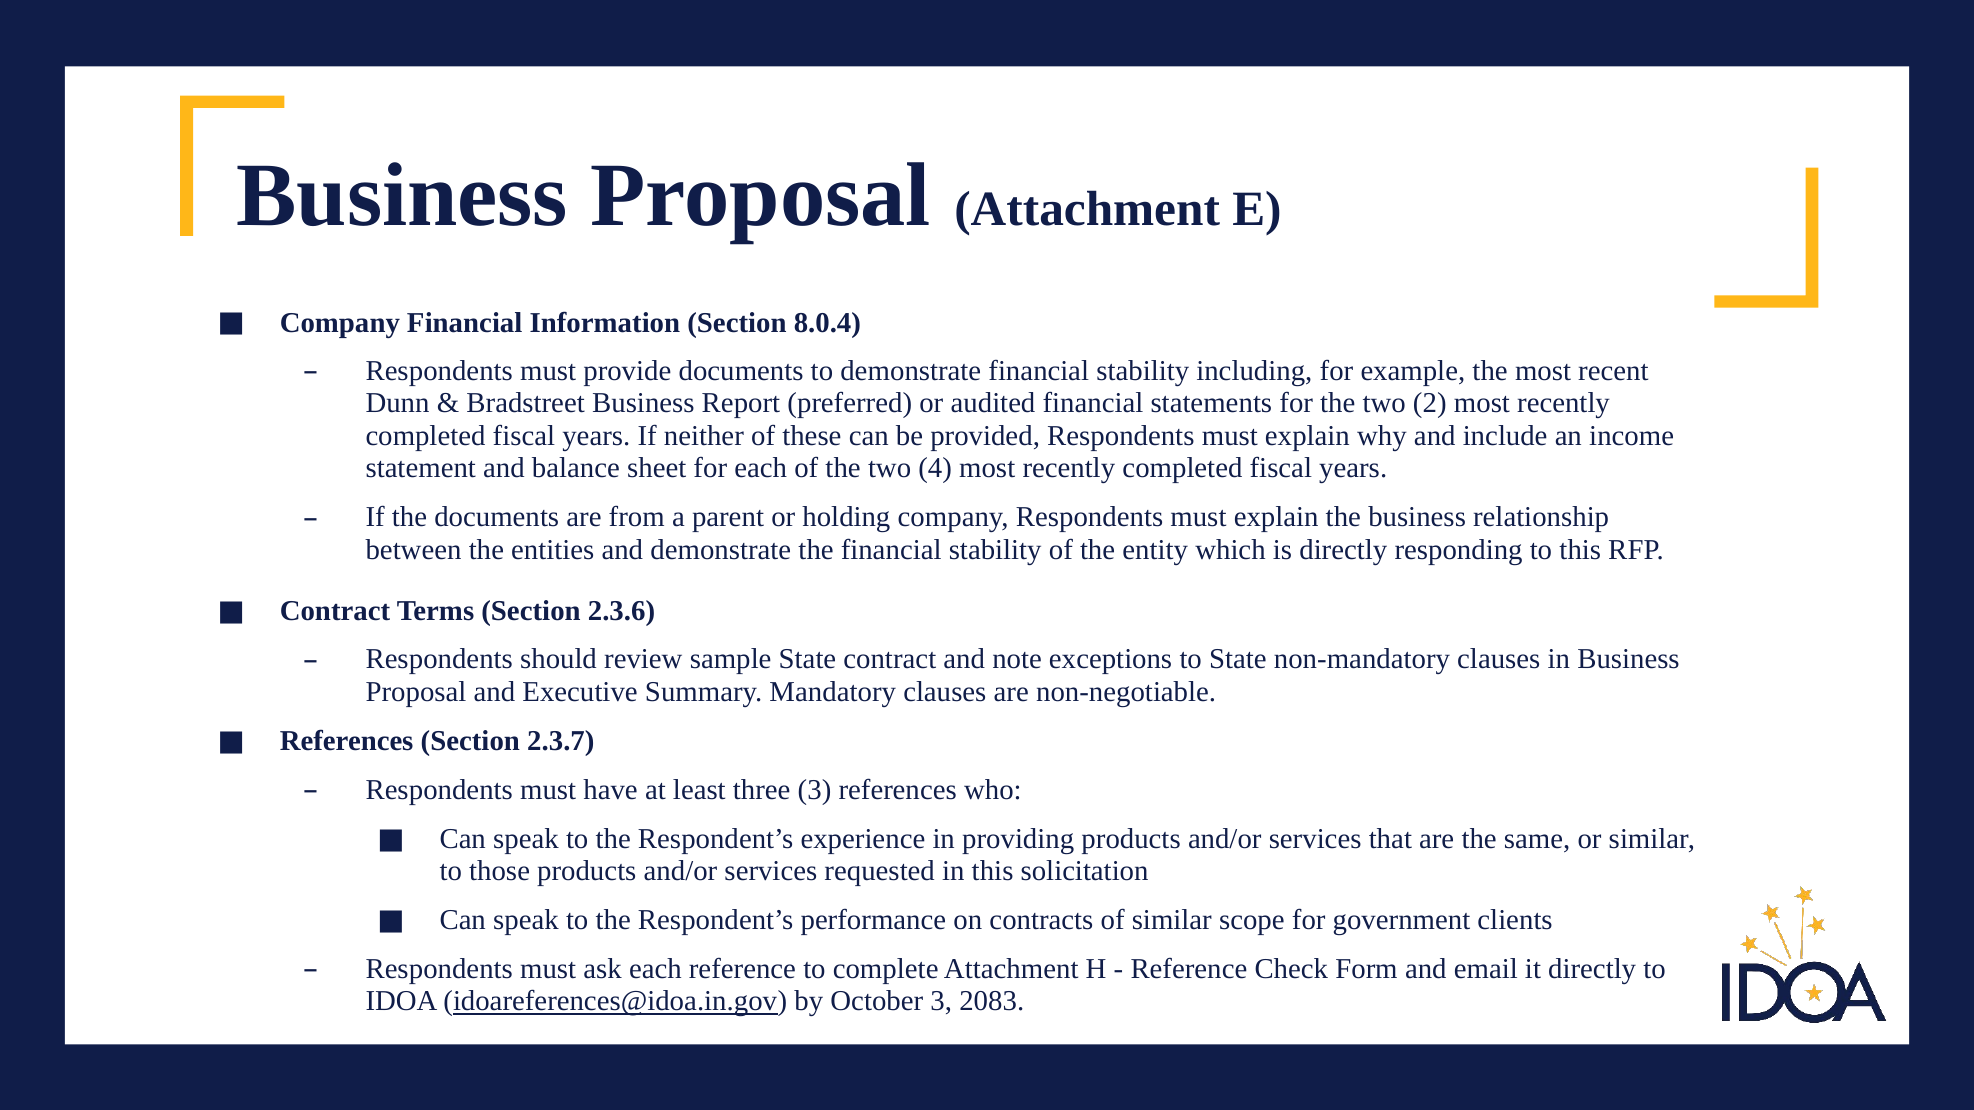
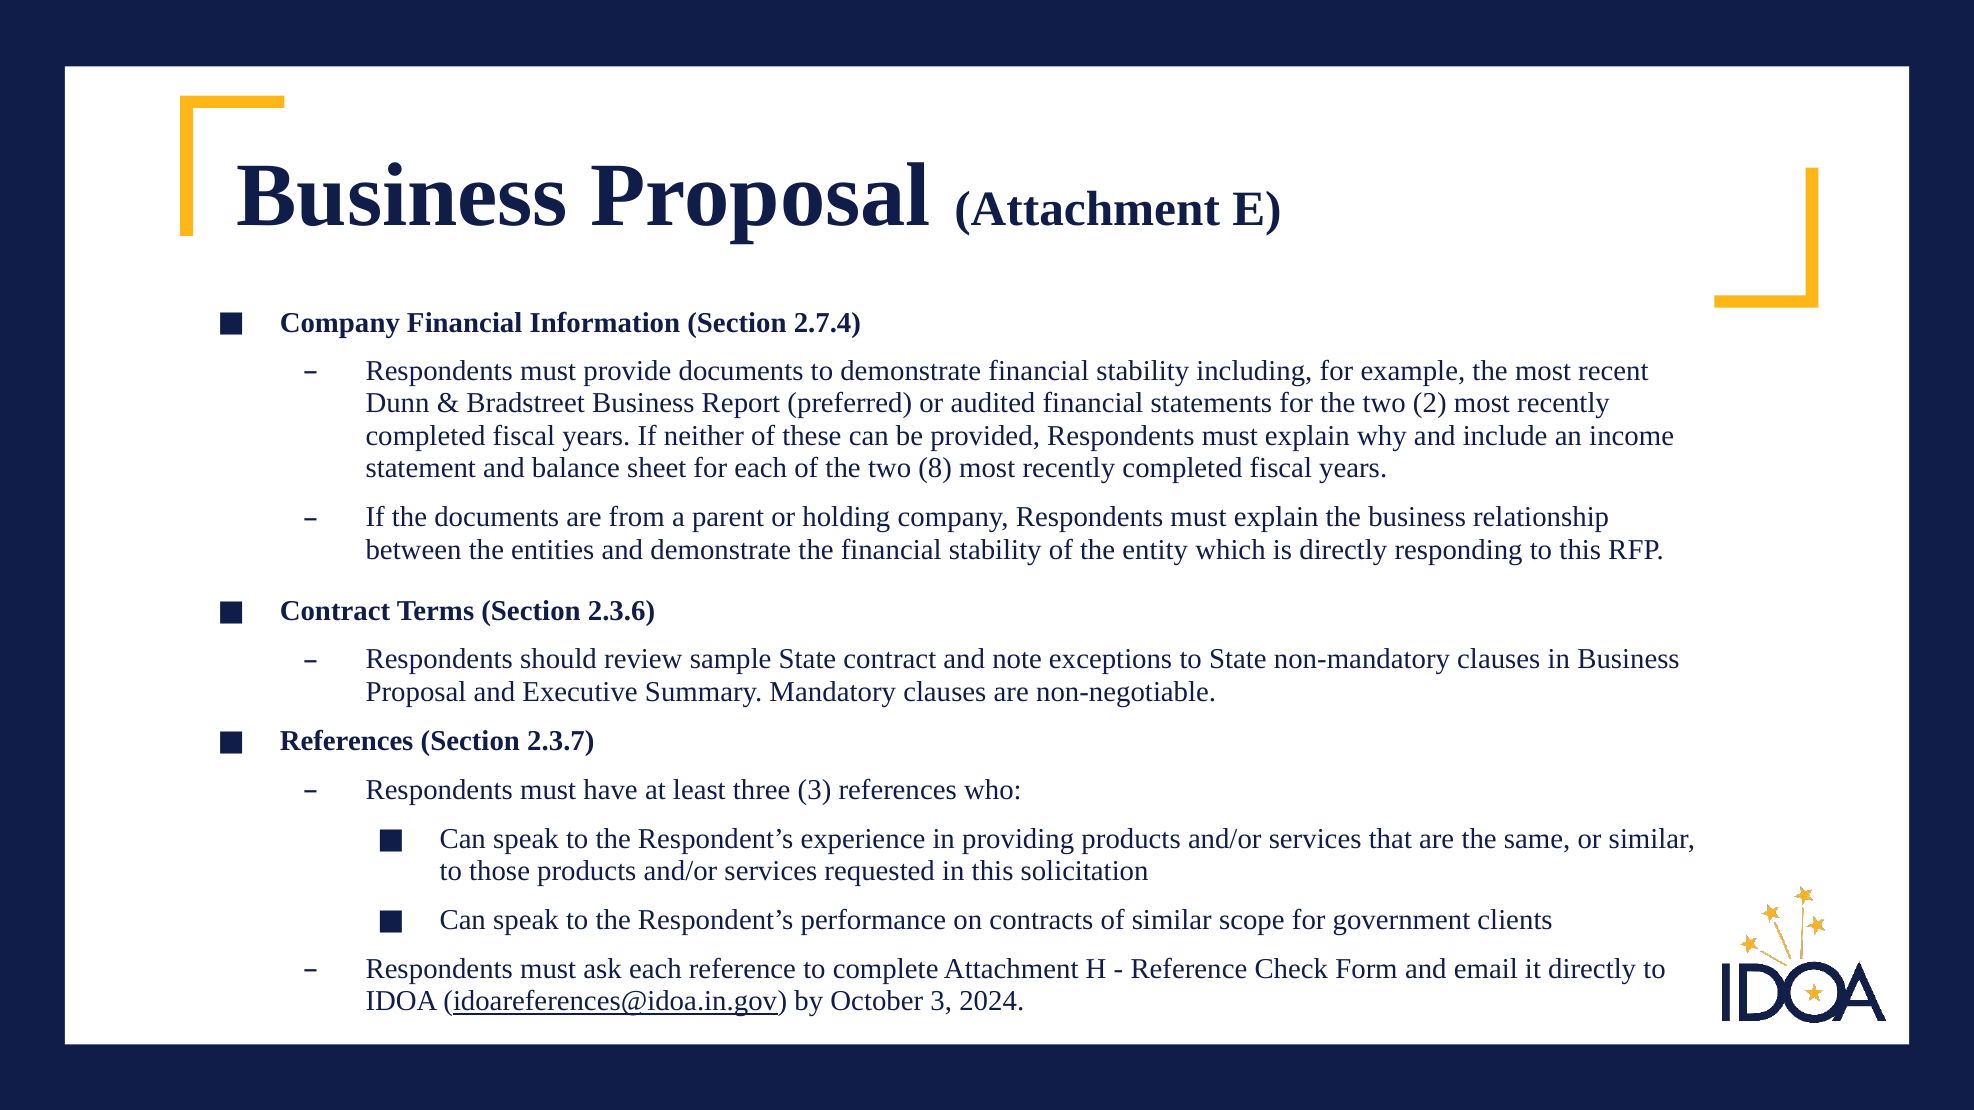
8.0.4: 8.0.4 -> 2.7.4
4: 4 -> 8
2083: 2083 -> 2024
